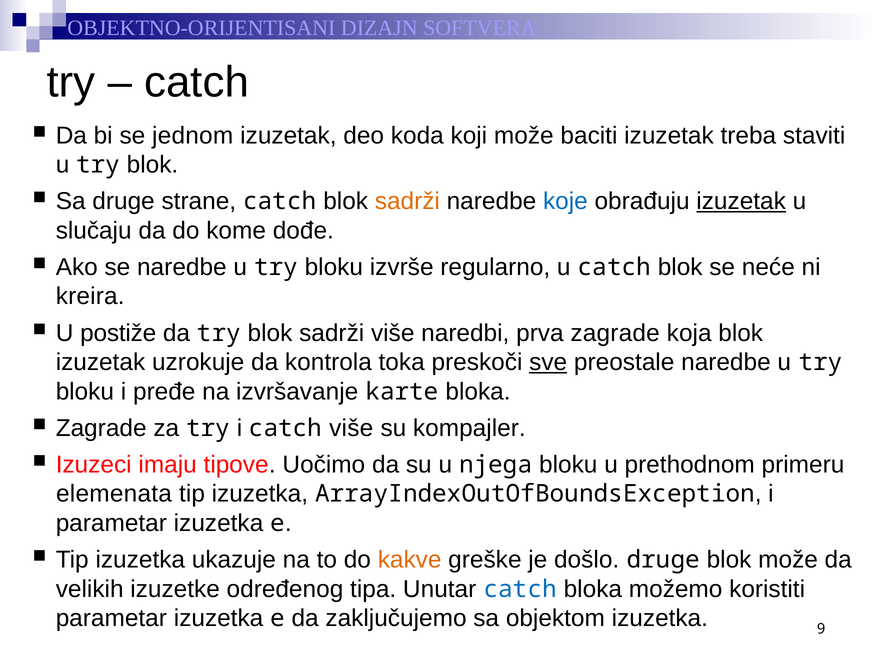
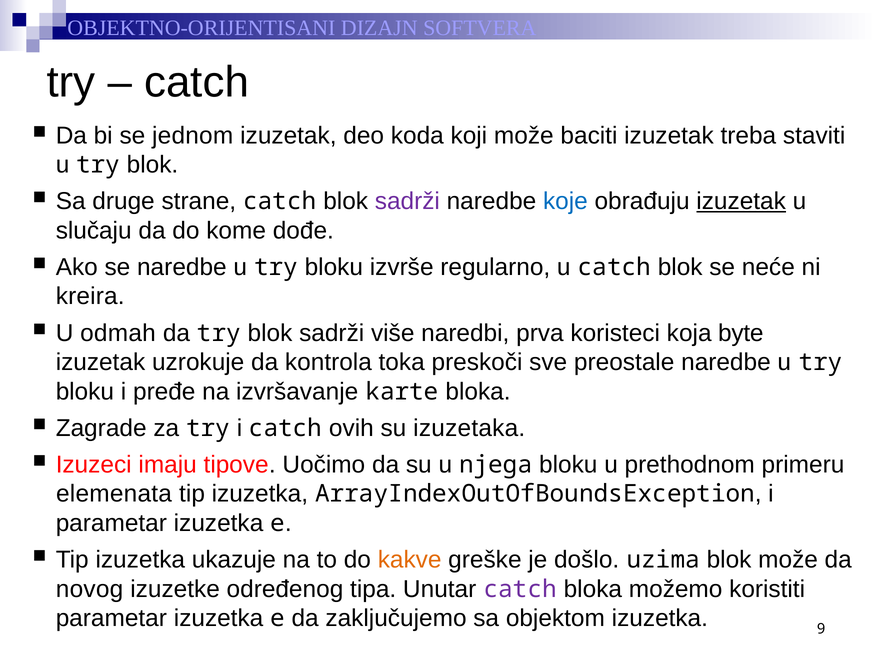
sadrži at (407, 201) colour: orange -> purple
postiže: postiže -> odmah
prva zagrade: zagrade -> koristeci
koja blok: blok -> byte
sve underline: present -> none
catch više: više -> ovih
kompajler: kompajler -> izuzetaka
došlo druge: druge -> uzima
velikih: velikih -> novog
catch at (520, 589) colour: blue -> purple
